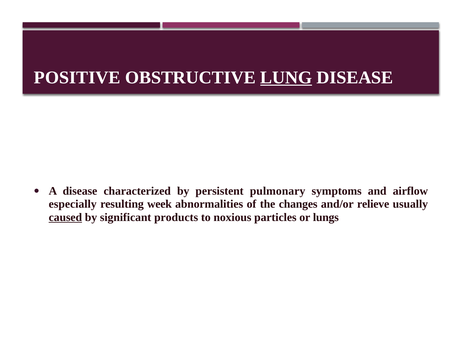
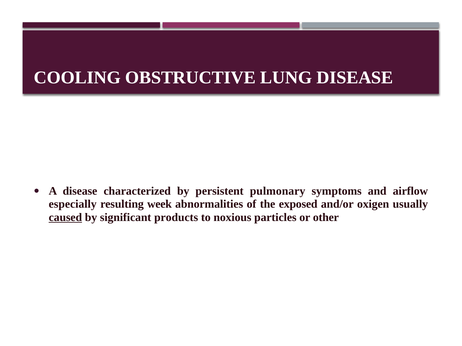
POSITIVE: POSITIVE -> COOLING
LUNG underline: present -> none
changes: changes -> exposed
relieve: relieve -> oxigen
lungs: lungs -> other
